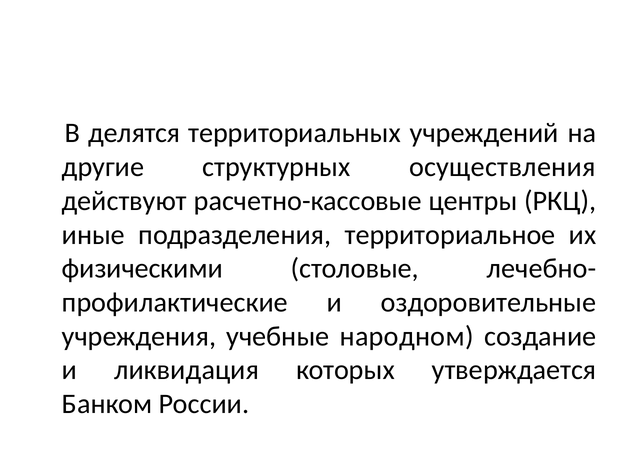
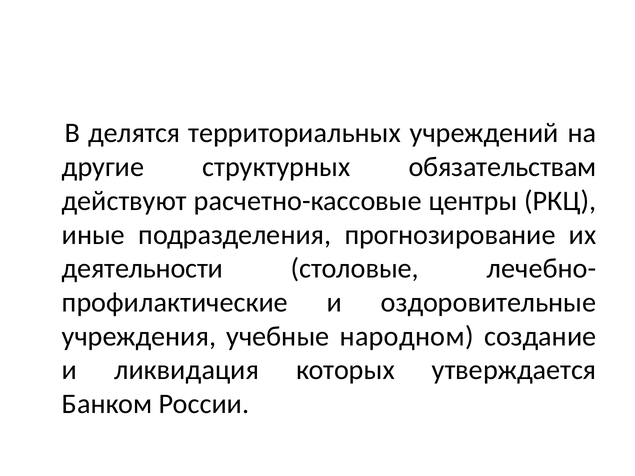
осуществления: осуществления -> обязательствам
территориальное: территориальное -> прогнозирование
физическими: физическими -> деятельности
